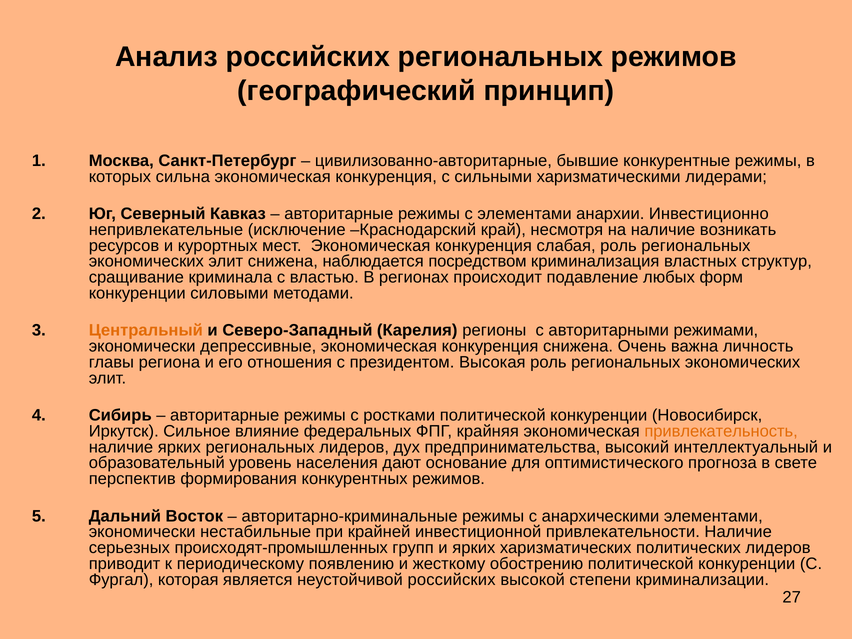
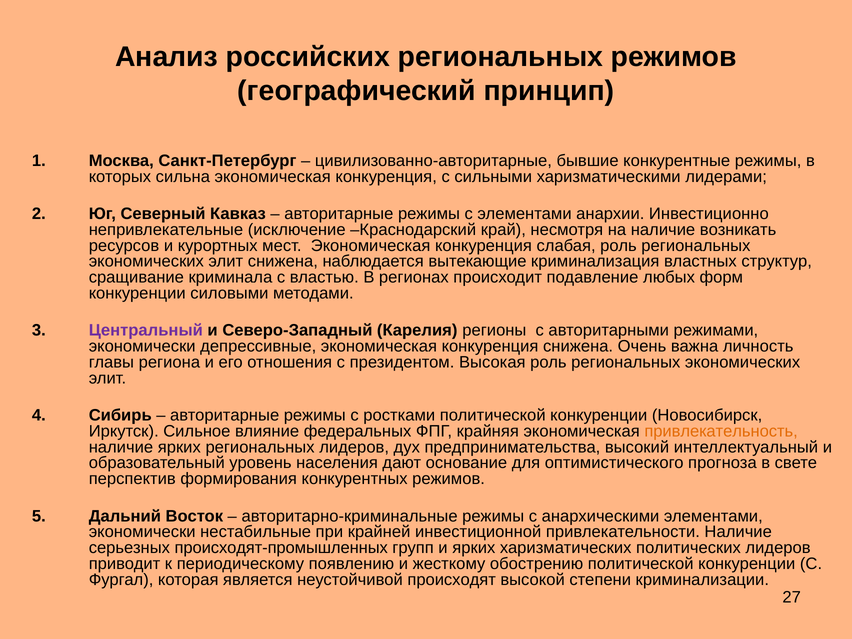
посредством: посредством -> вытекающие
Центральный colour: orange -> purple
неустойчивой российских: российских -> происходят
